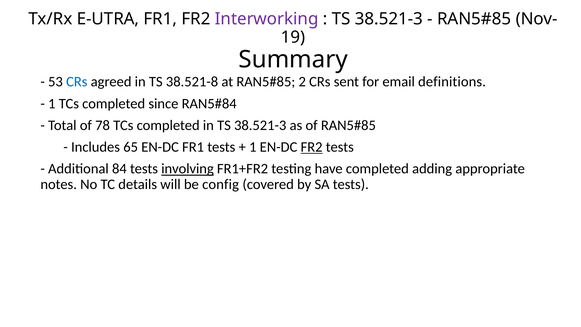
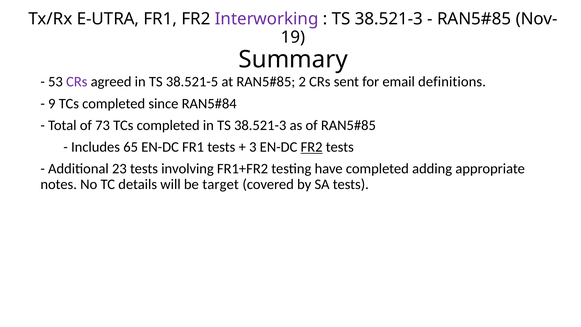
CRs at (77, 82) colour: blue -> purple
38.521-8: 38.521-8 -> 38.521-5
1 at (52, 104): 1 -> 9
78: 78 -> 73
1 at (253, 147): 1 -> 3
84: 84 -> 23
involving underline: present -> none
config: config -> target
